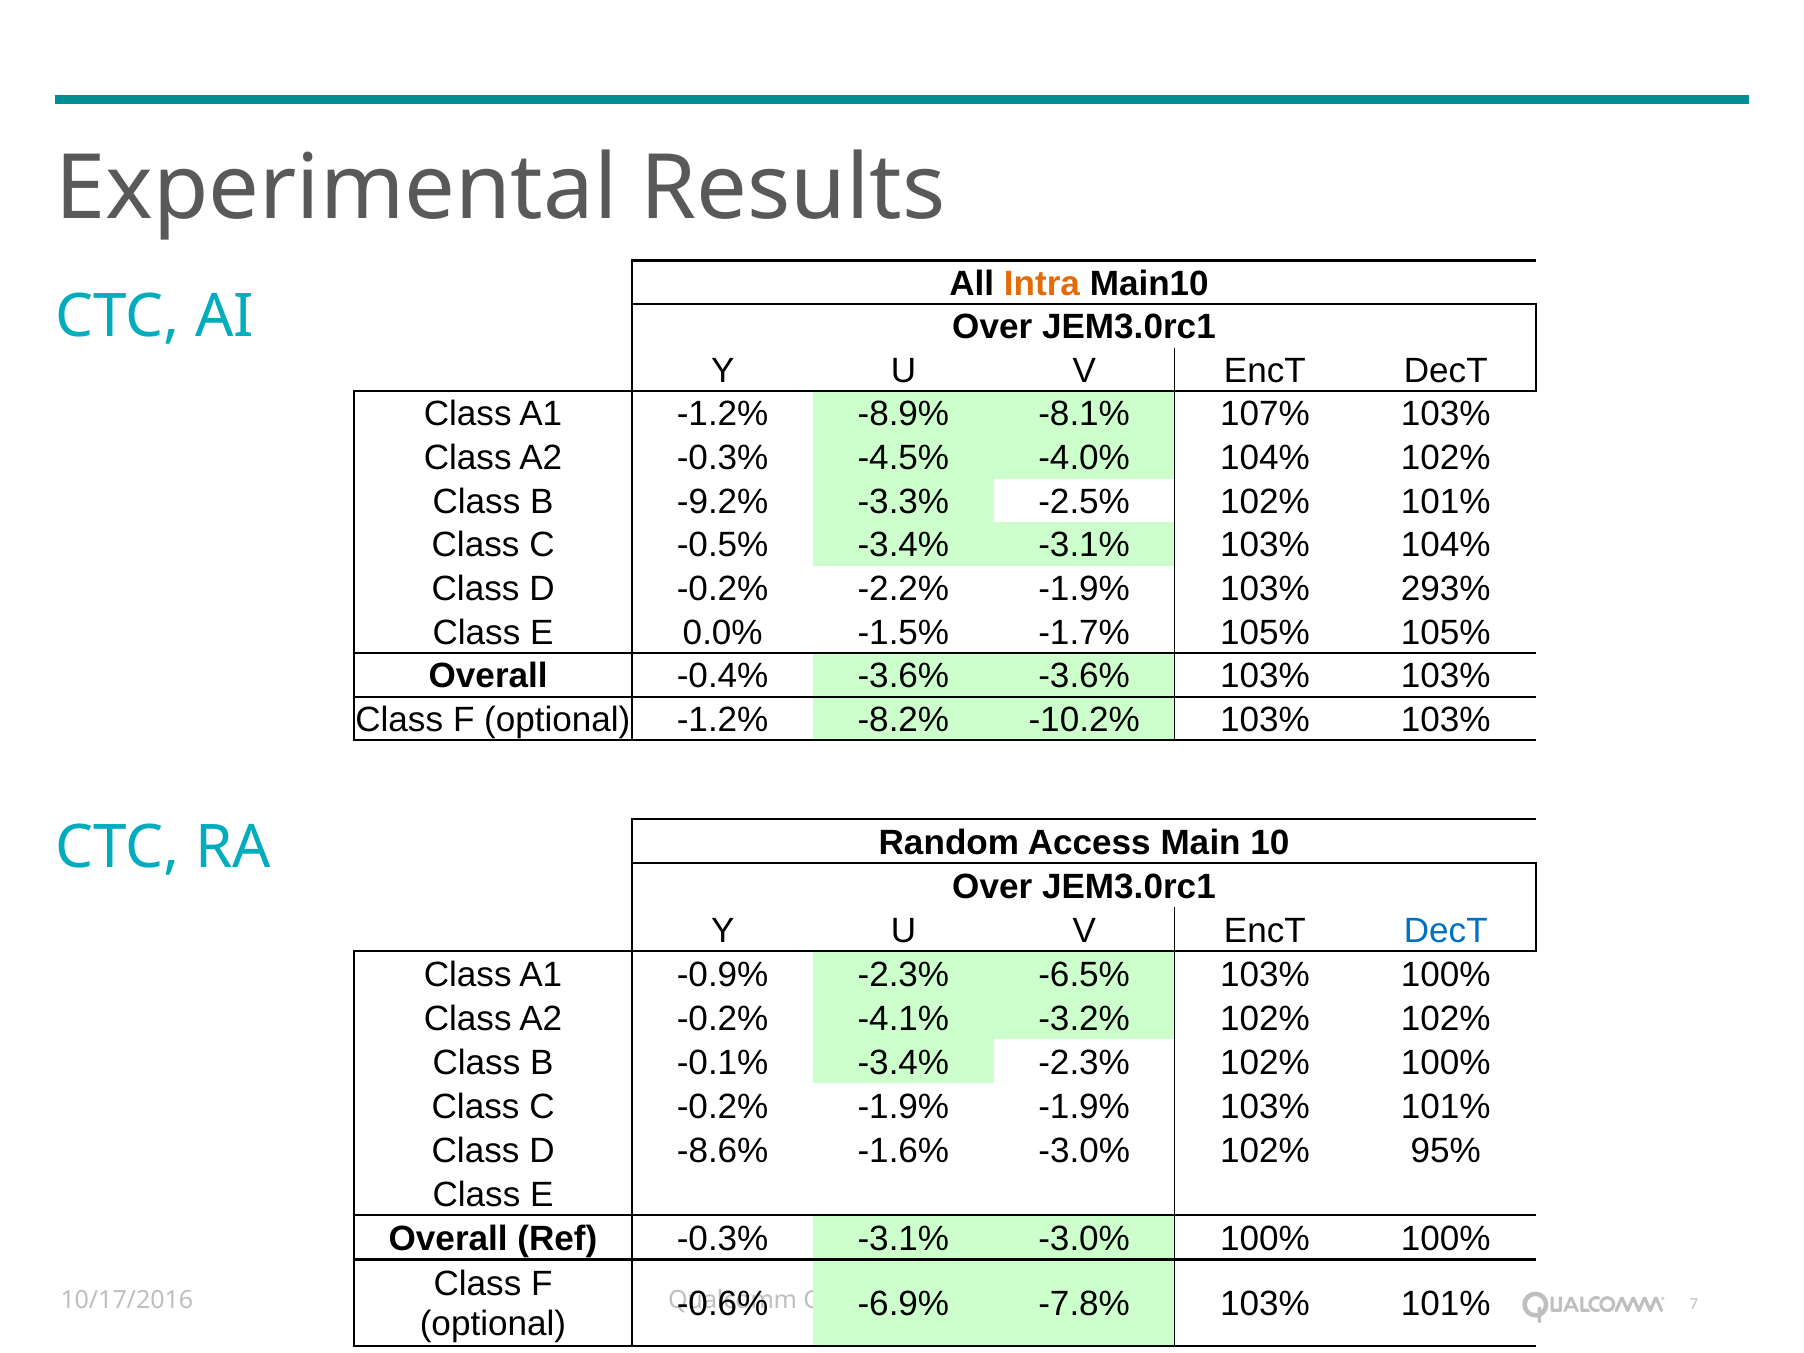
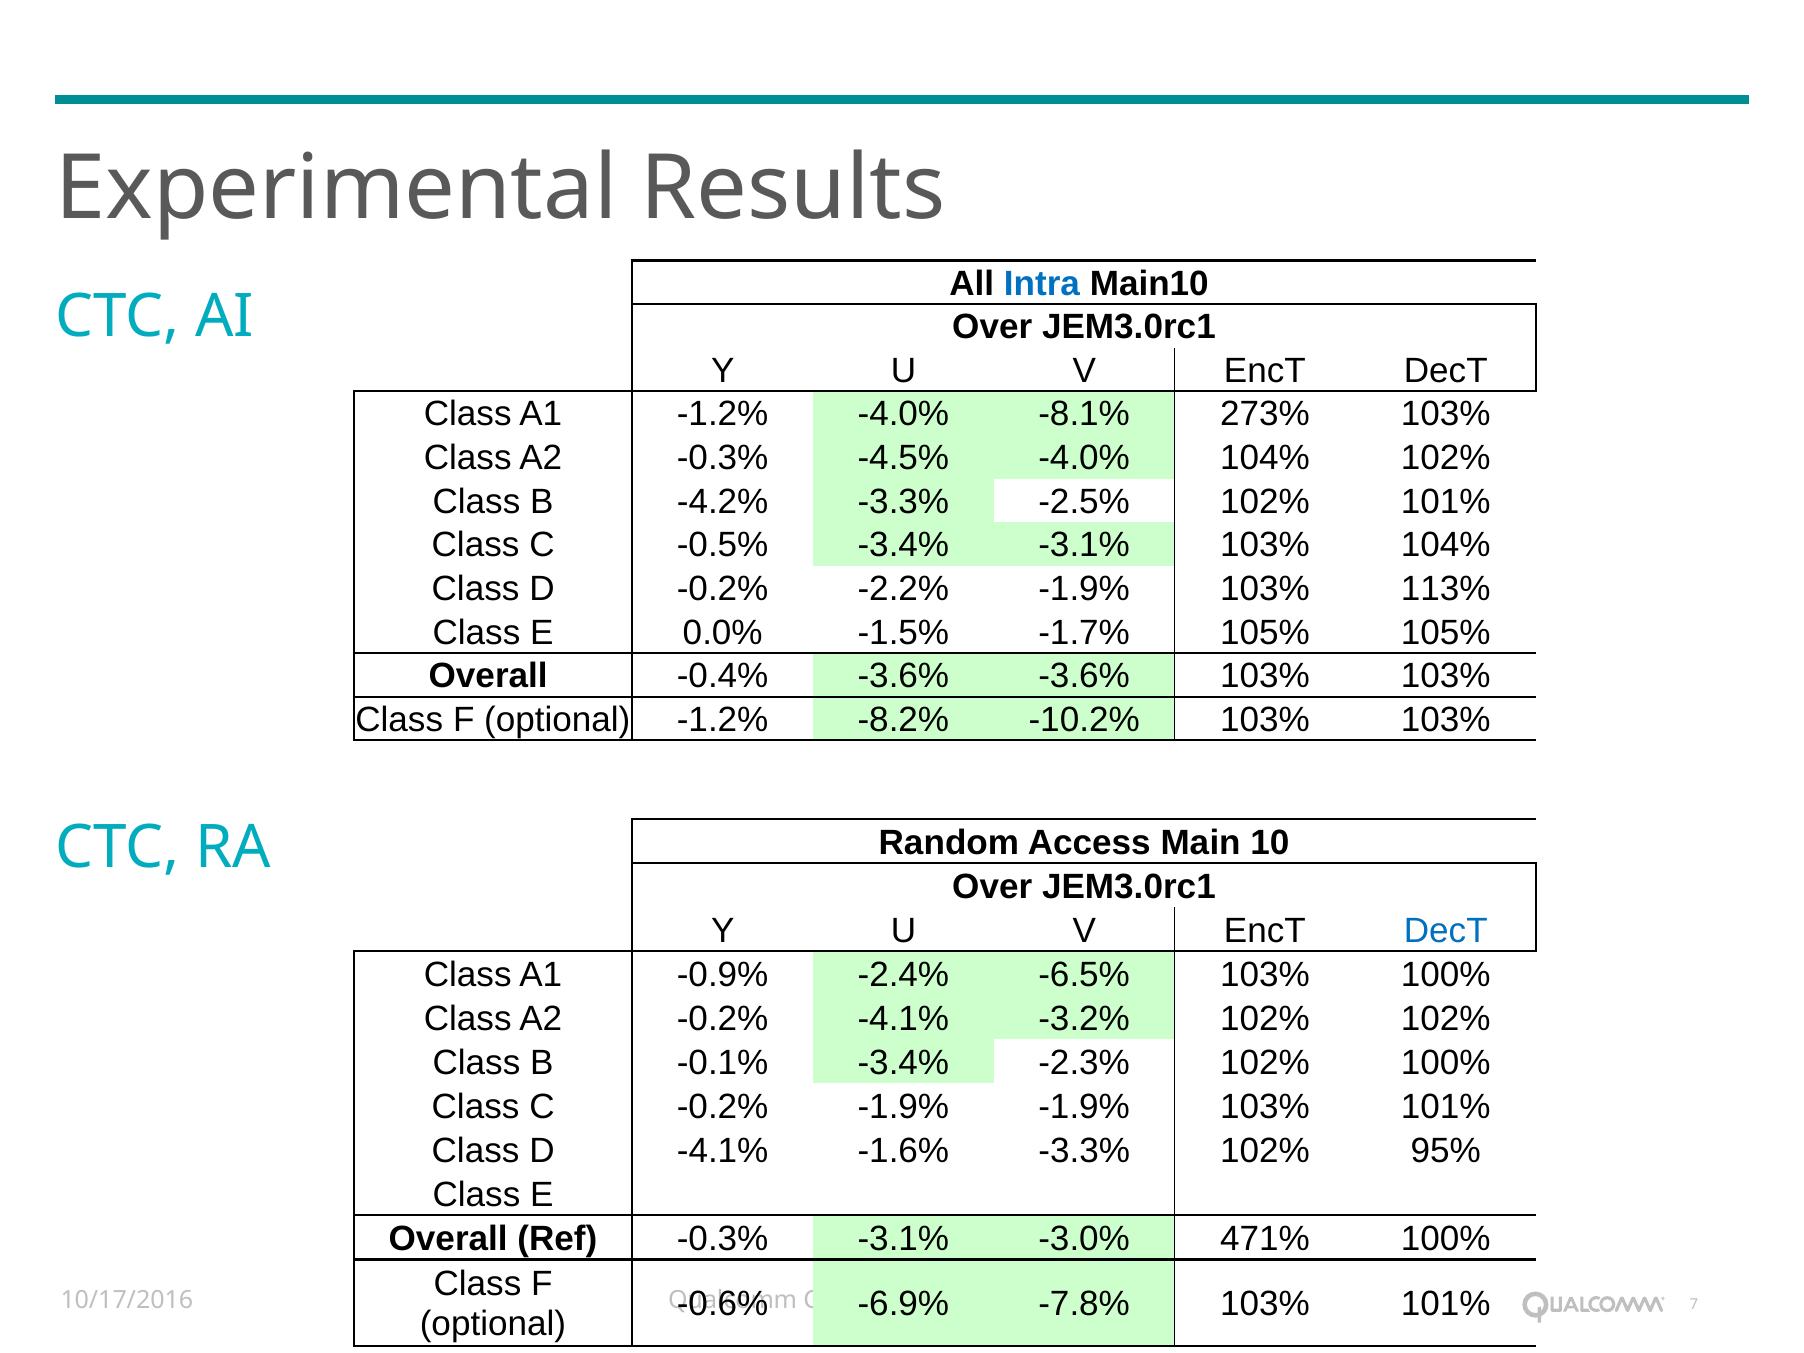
Intra colour: orange -> blue
-1.2% -8.9%: -8.9% -> -4.0%
107%: 107% -> 273%
-9.2%: -9.2% -> -4.2%
293%: 293% -> 113%
-0.9% -2.3%: -2.3% -> -2.4%
D -8.6%: -8.6% -> -4.1%
-1.6% -3.0%: -3.0% -> -3.3%
-3.0% 100%: 100% -> 471%
